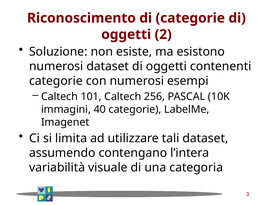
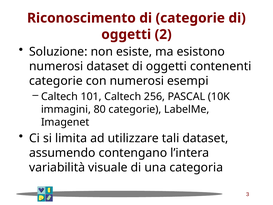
40: 40 -> 80
